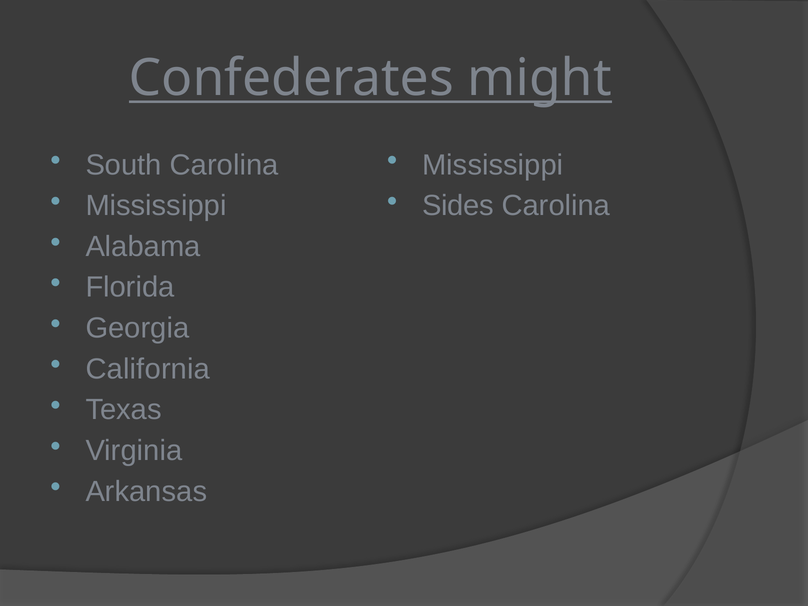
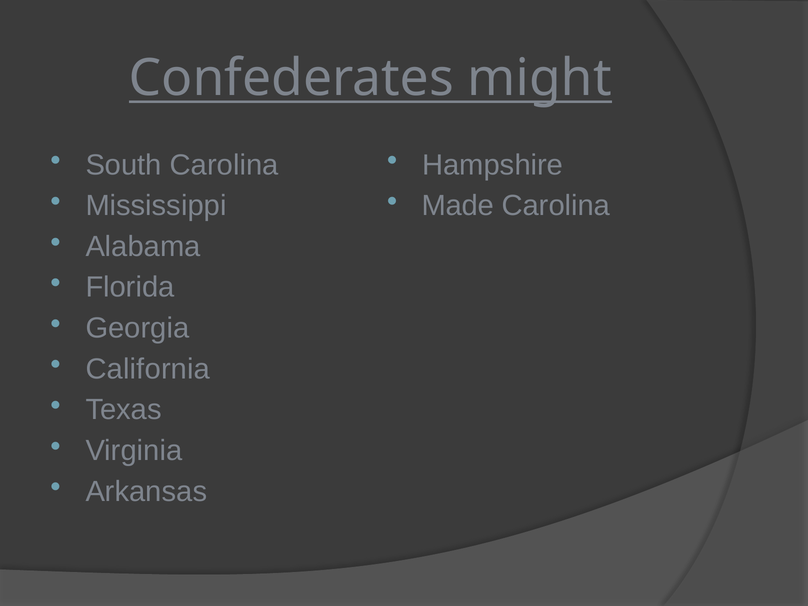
Mississippi at (493, 165): Mississippi -> Hampshire
Sides: Sides -> Made
